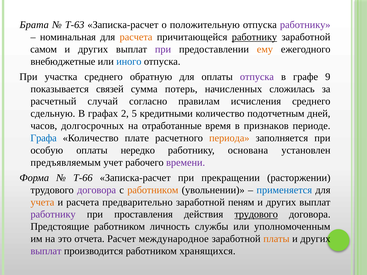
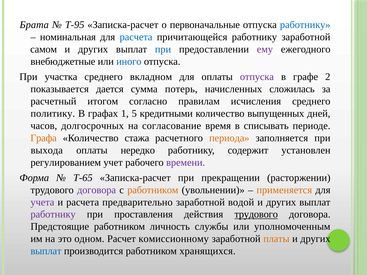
Т-63: Т-63 -> Т-95
положительную: положительную -> первоначальные
работнику at (305, 25) colour: purple -> blue
расчета at (136, 37) colour: orange -> blue
работнику at (254, 37) underline: present -> none
при at (163, 49) colour: purple -> blue
ему colour: orange -> purple
обратную: обратную -> вкладном
9: 9 -> 2
связей: связей -> дается
случай: случай -> итогом
сдельную: сдельную -> политику
2: 2 -> 1
подотчетным: подотчетным -> выпущенных
отработанные: отработанные -> согласование
признаков: признаков -> списывать
Графа colour: blue -> orange
плате: плате -> стажа
особую: особую -> выхода
основана: основана -> содержит
предъявляемым: предъявляемым -> регулированием
Т-66: Т-66 -> Т-65
применяется colour: blue -> orange
учета colour: orange -> purple
пеням: пеням -> водой
отчета: отчета -> одном
международное: международное -> комиссионному
выплат at (46, 251) colour: purple -> blue
